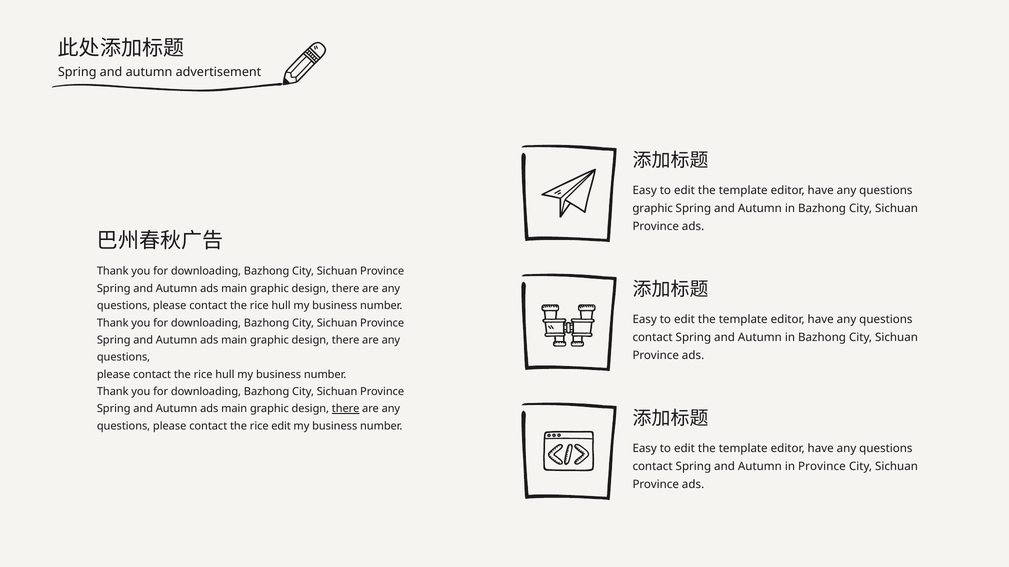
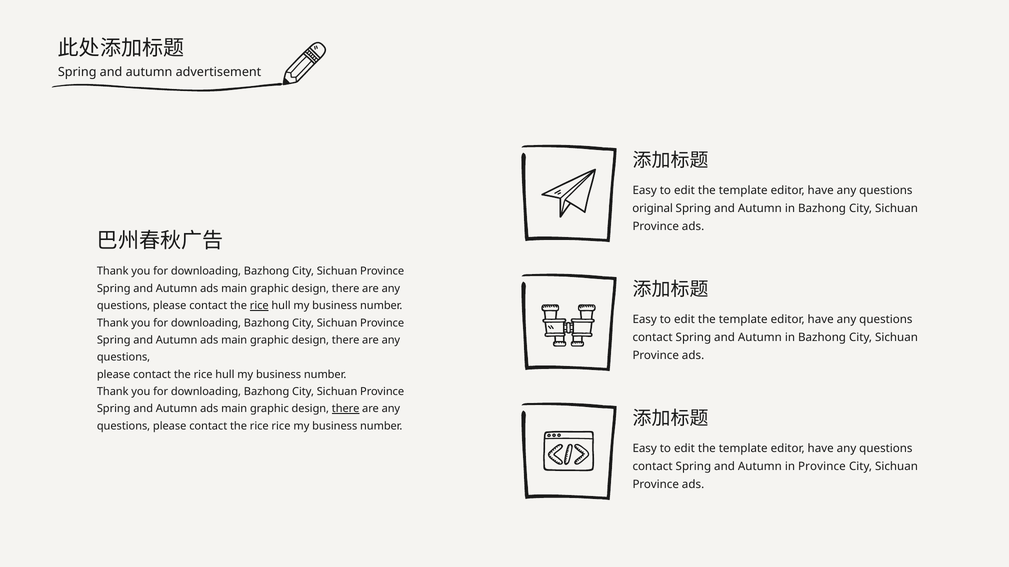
graphic at (653, 209): graphic -> original
rice at (259, 306) underline: none -> present
rice edit: edit -> rice
